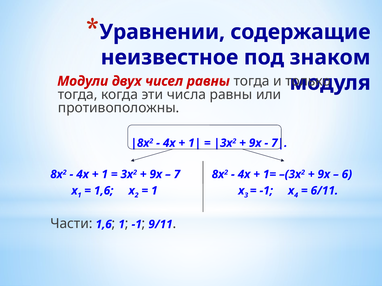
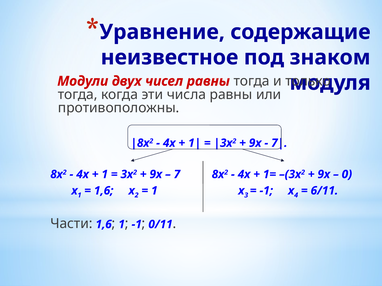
Уравнении: Уравнении -> Уравнение
6: 6 -> 0
9/11: 9/11 -> 0/11
